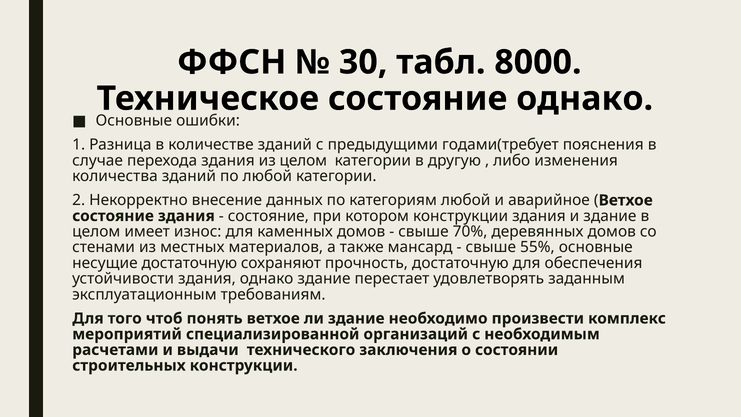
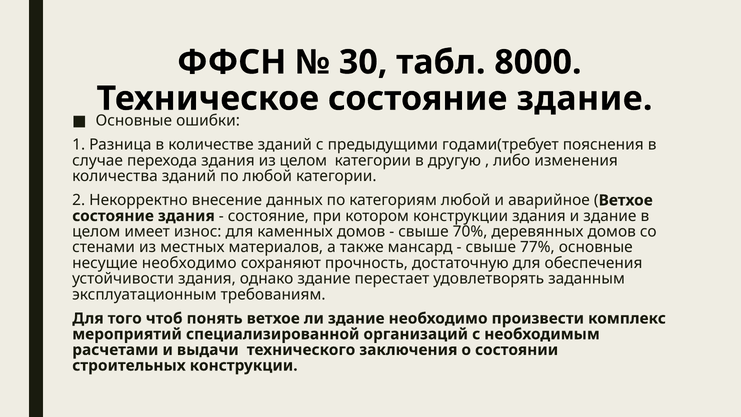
состояние однако: однако -> здание
55%: 55% -> 77%
несущие достаточную: достаточную -> необходимо
